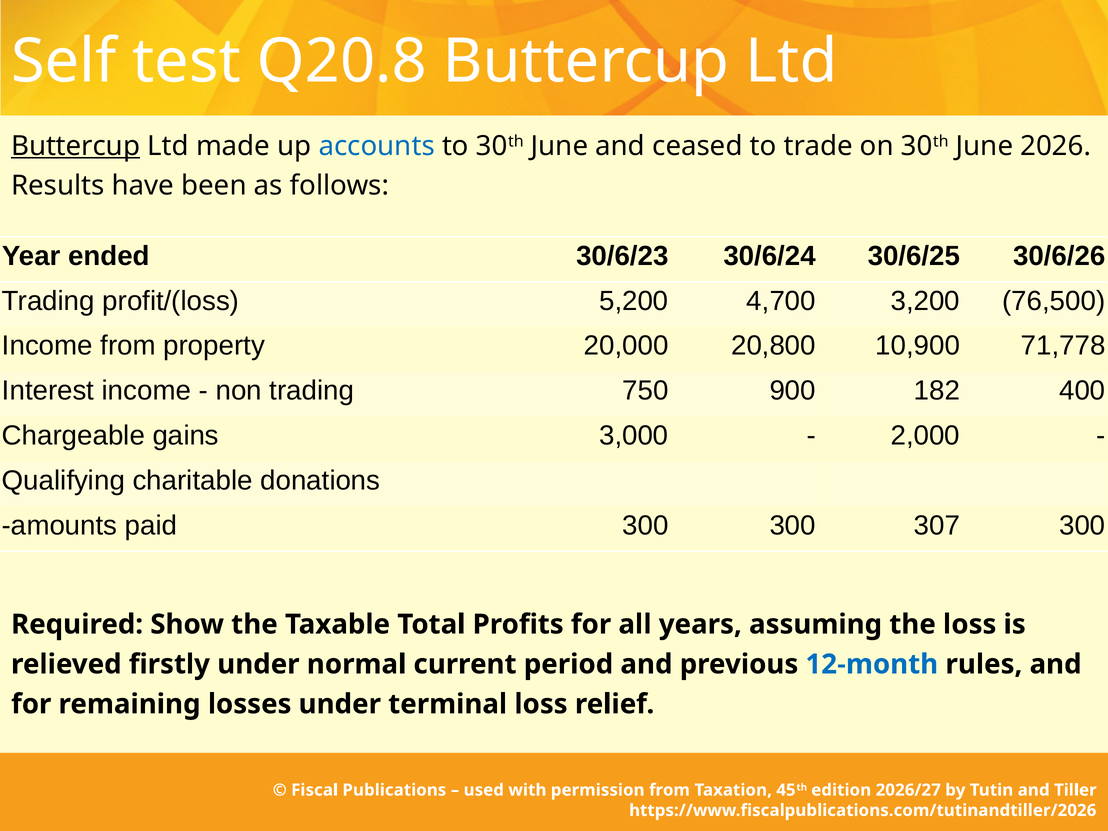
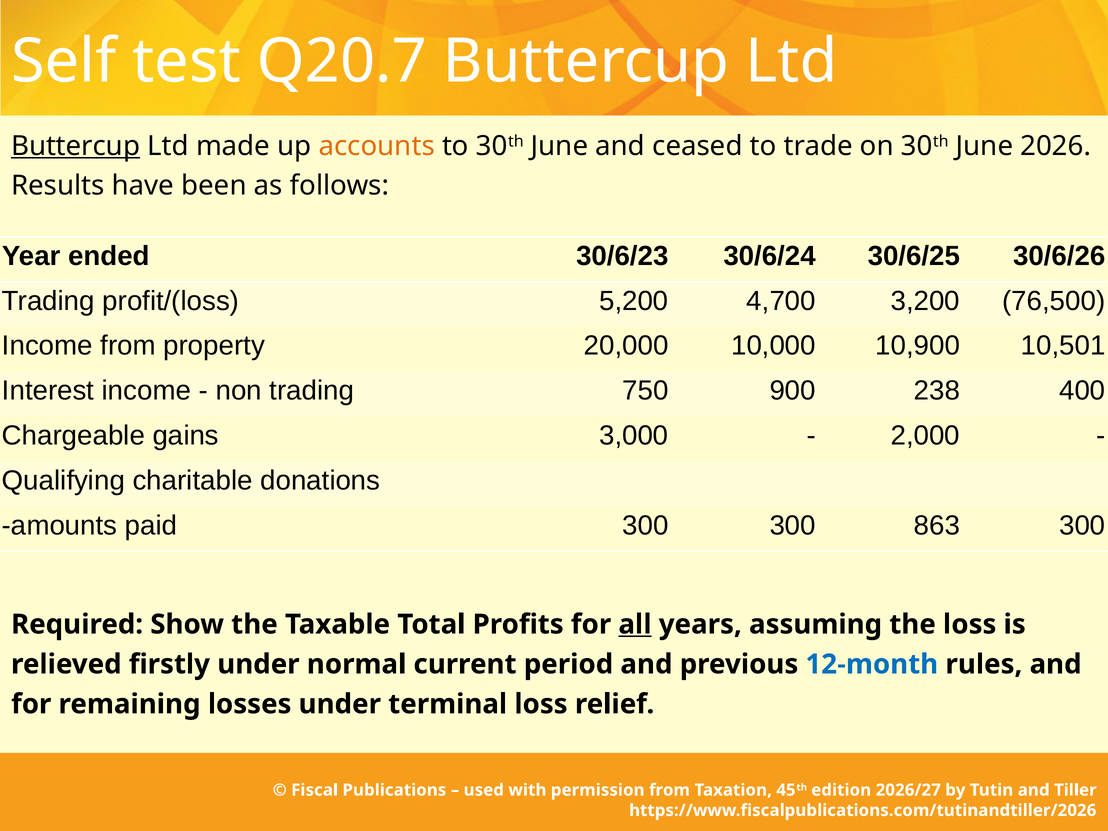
Q20.8: Q20.8 -> Q20.7
accounts colour: blue -> orange
20,800: 20,800 -> 10,000
71,778: 71,778 -> 10,501
182: 182 -> 238
307: 307 -> 863
all underline: none -> present
